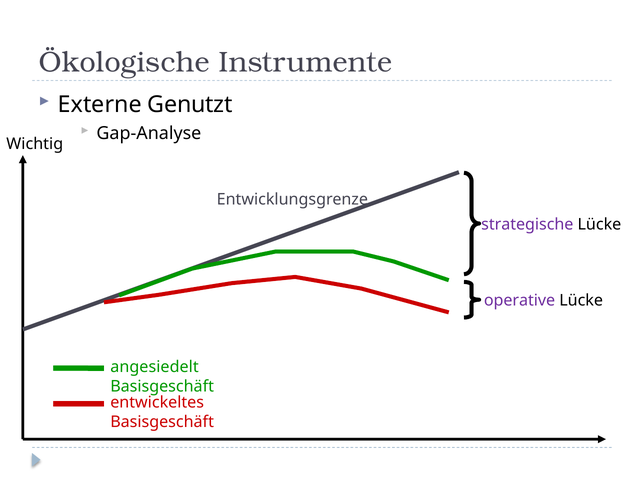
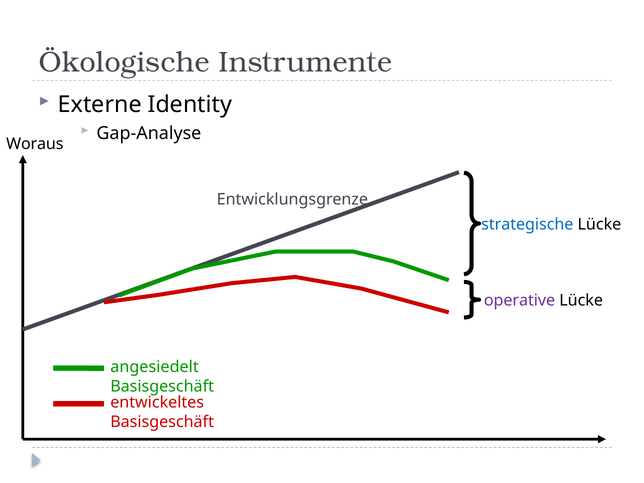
Genutzt: Genutzt -> Identity
Wichtig: Wichtig -> Woraus
strategische colour: purple -> blue
